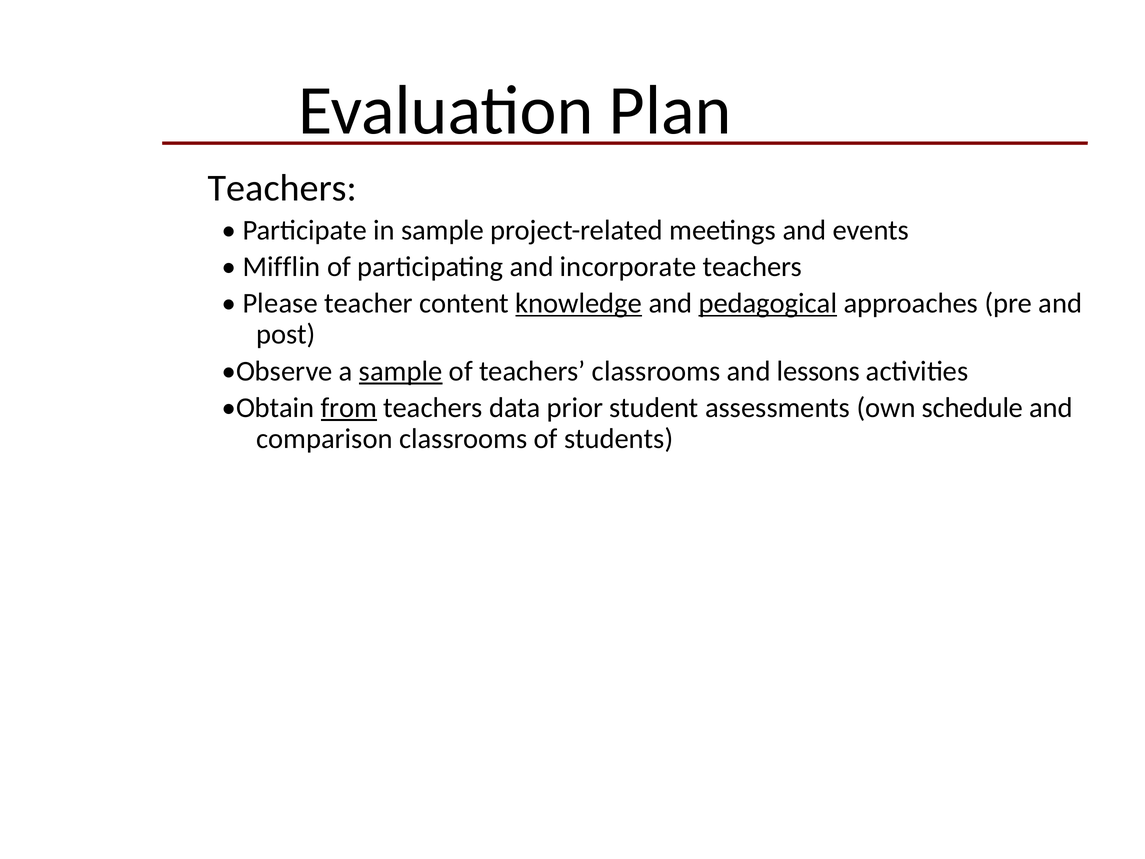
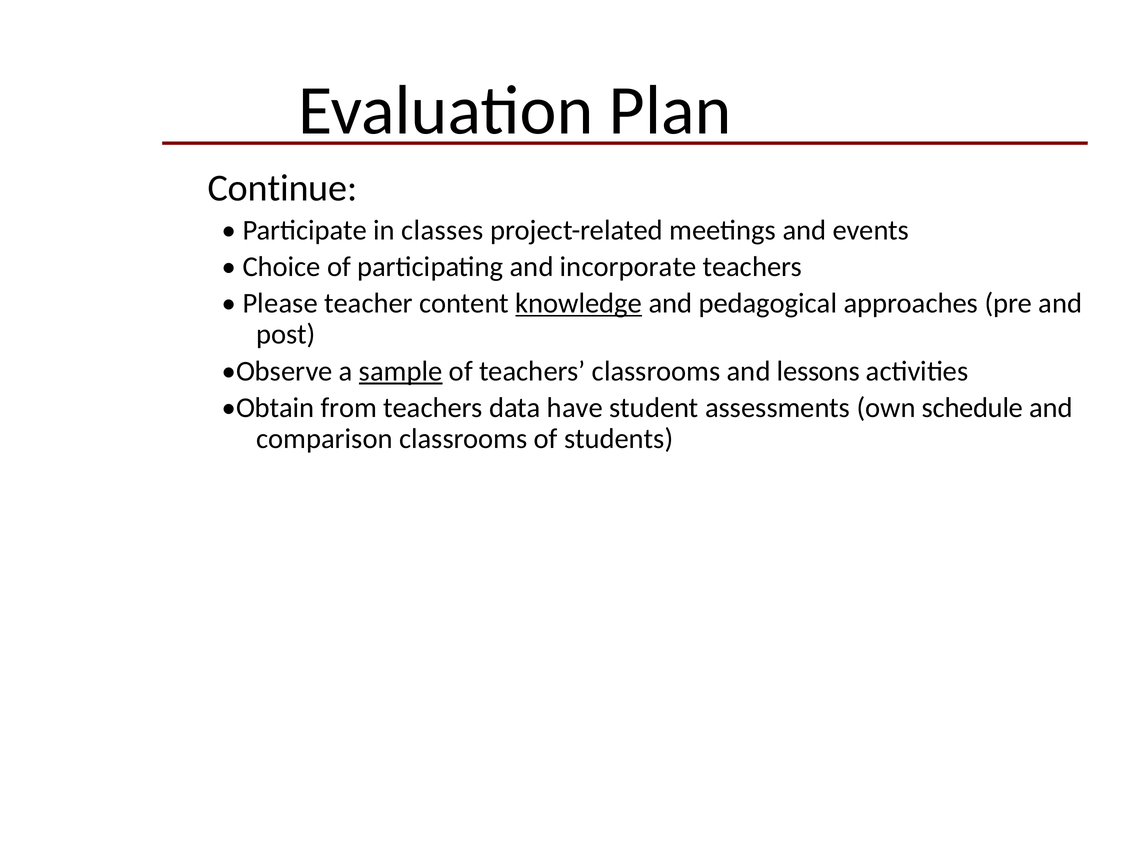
Teachers at (282, 188): Teachers -> Continue
in sample: sample -> classes
Mifflin: Mifflin -> Choice
pedagogical underline: present -> none
from underline: present -> none
prior: prior -> have
